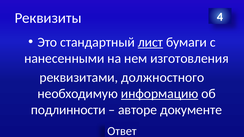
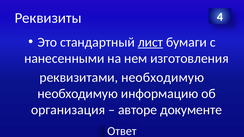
реквизитами должностного: должностного -> необходимую
информацию underline: present -> none
подлинности: подлинности -> организация
